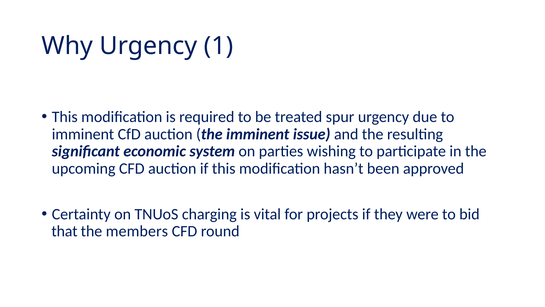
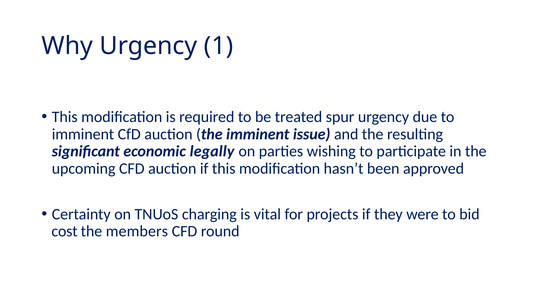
system: system -> legally
that: that -> cost
